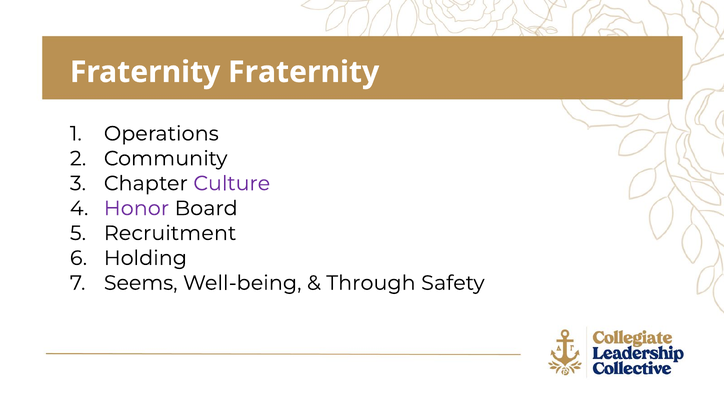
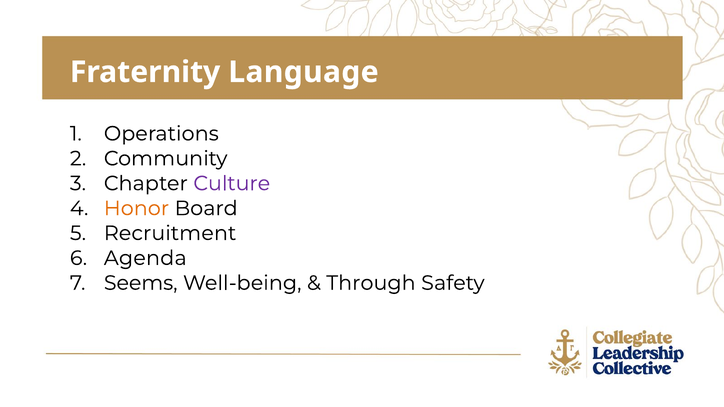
Fraternity Fraternity: Fraternity -> Language
Honor colour: purple -> orange
Holding: Holding -> Agenda
